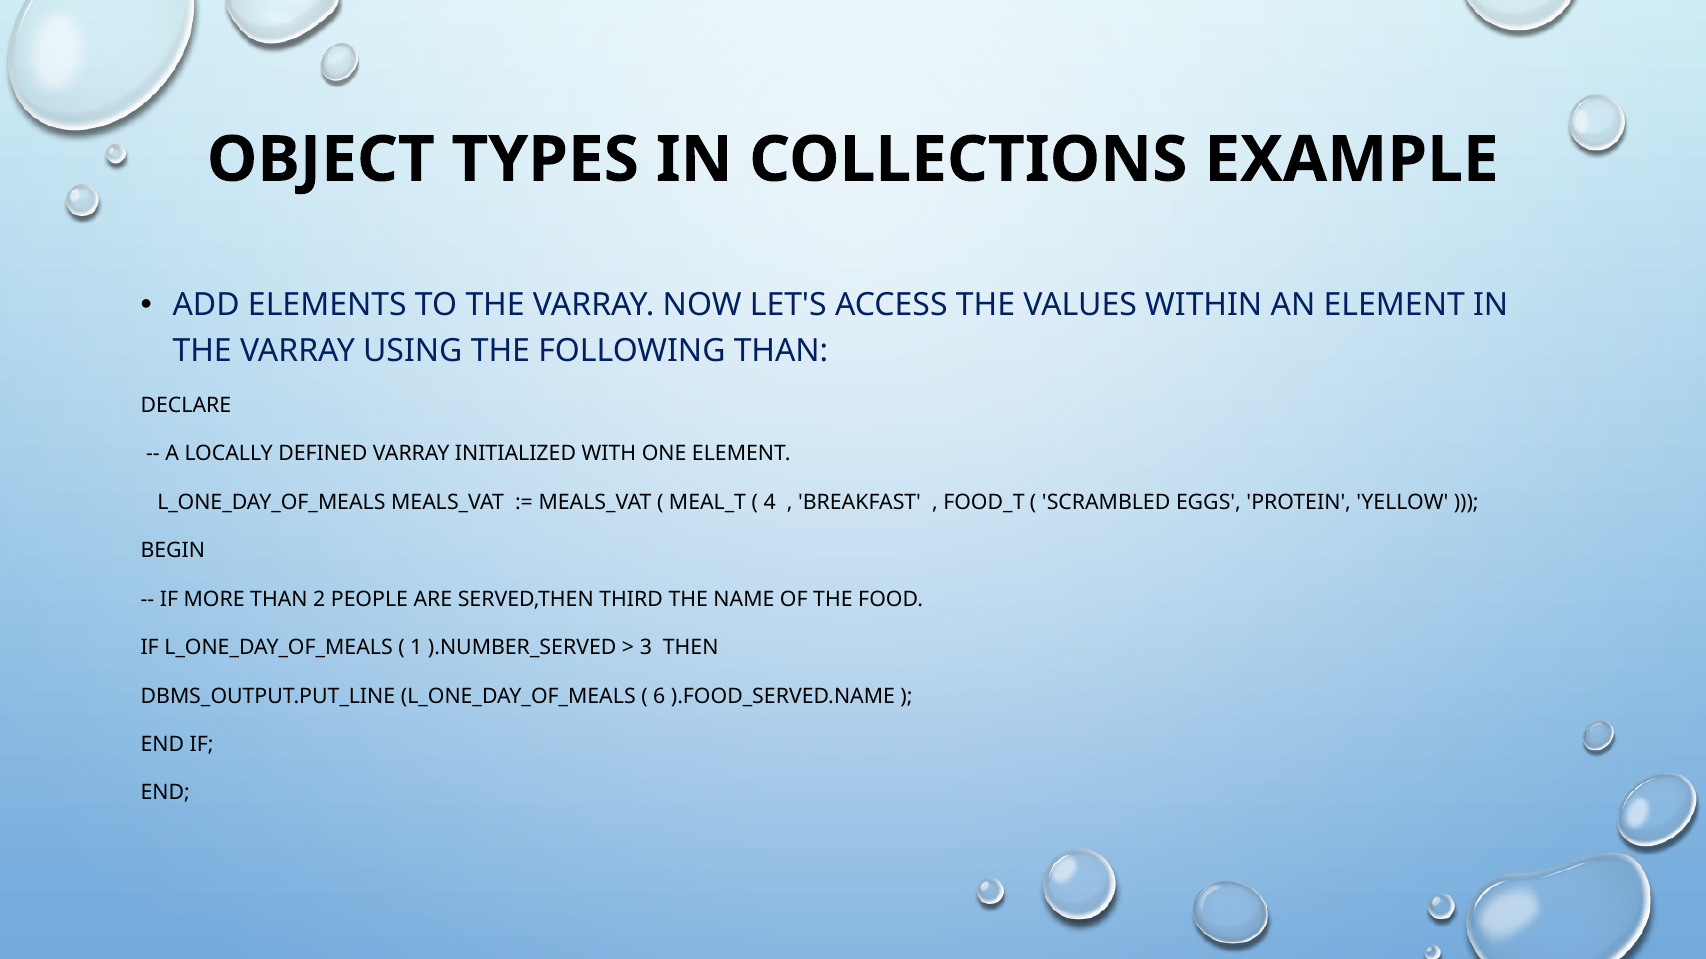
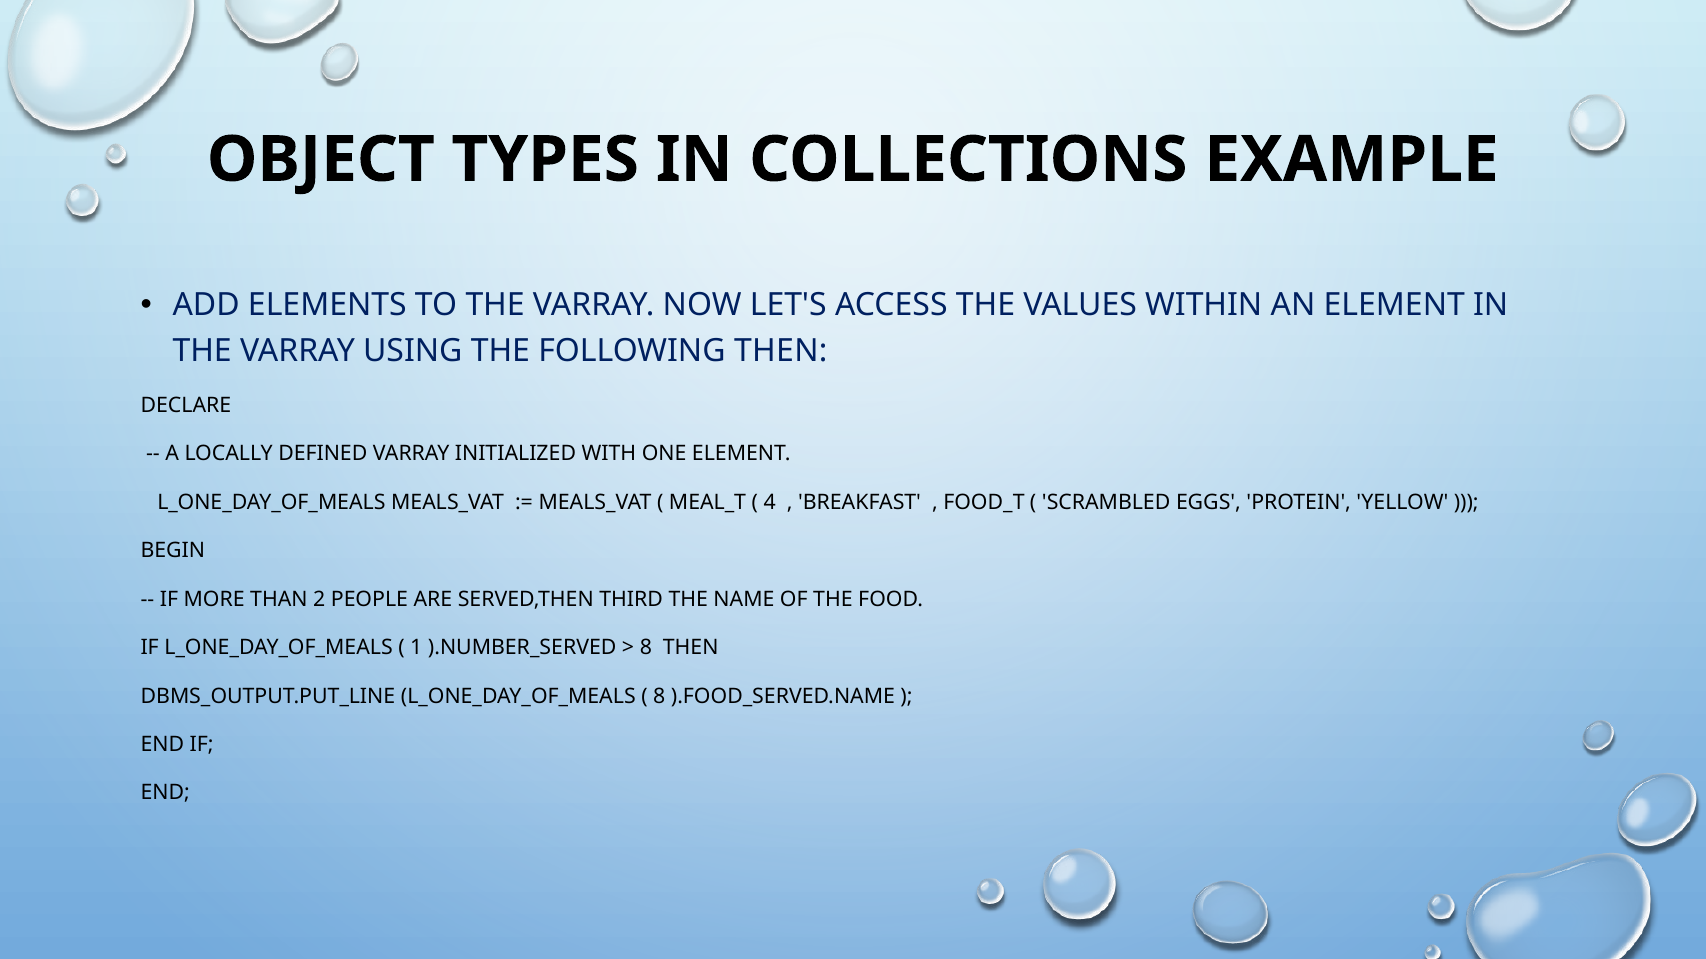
FOLLOWING THAN: THAN -> THEN
3 at (646, 648): 3 -> 8
6 at (659, 696): 6 -> 8
